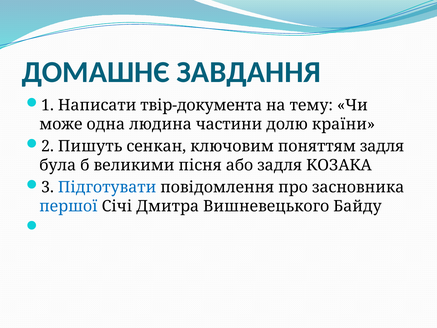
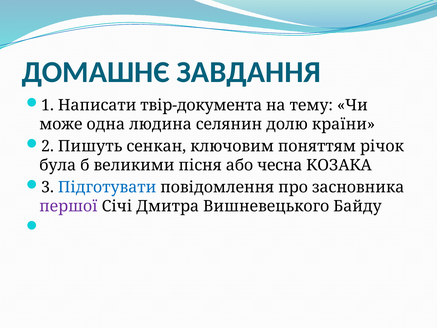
частини: частини -> селянин
поняттям задля: задля -> річок
або задля: задля -> чесна
першої colour: blue -> purple
